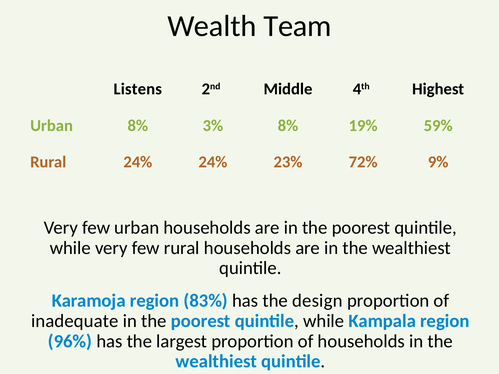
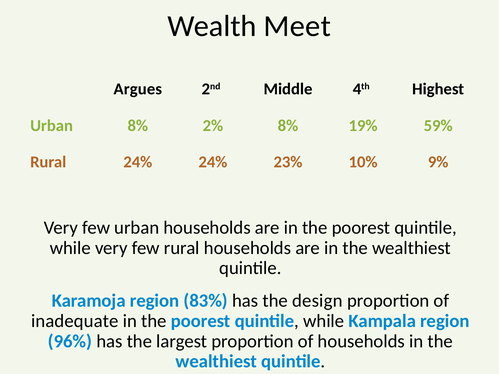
Team: Team -> Meet
Listens: Listens -> Argues
3%: 3% -> 2%
72%: 72% -> 10%
